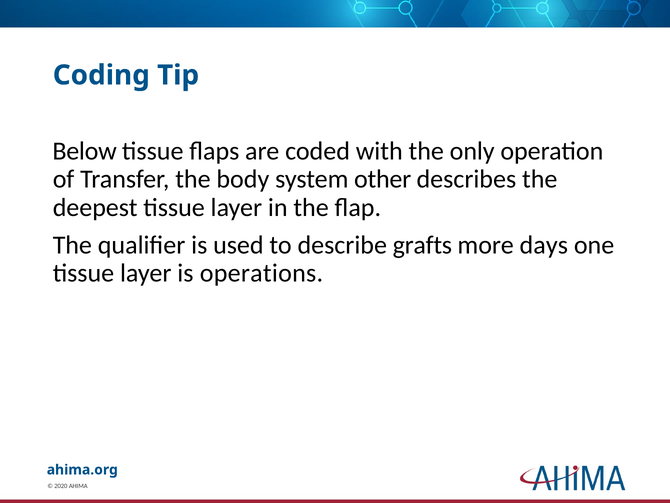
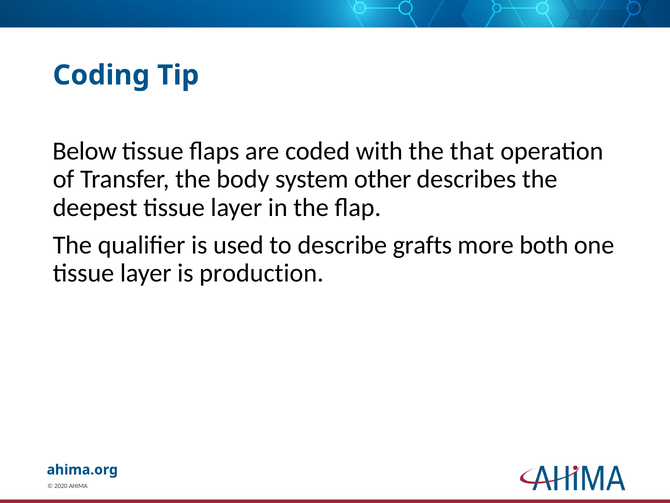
only: only -> that
days: days -> both
operations: operations -> production
